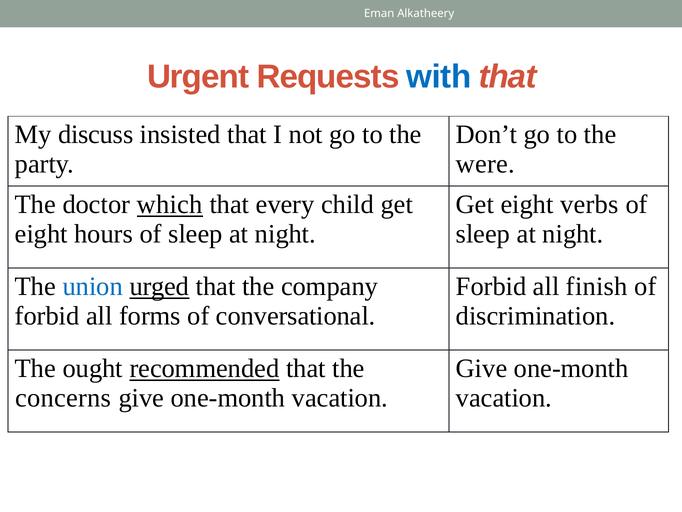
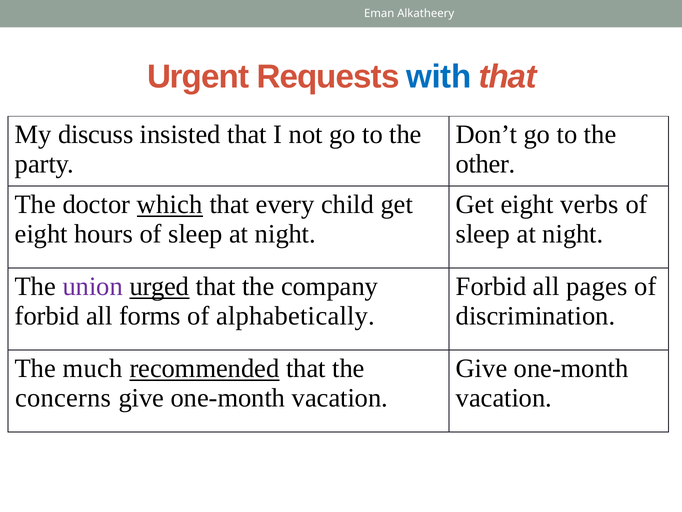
were: were -> other
union colour: blue -> purple
finish: finish -> pages
conversational: conversational -> alphabetically
ought: ought -> much
